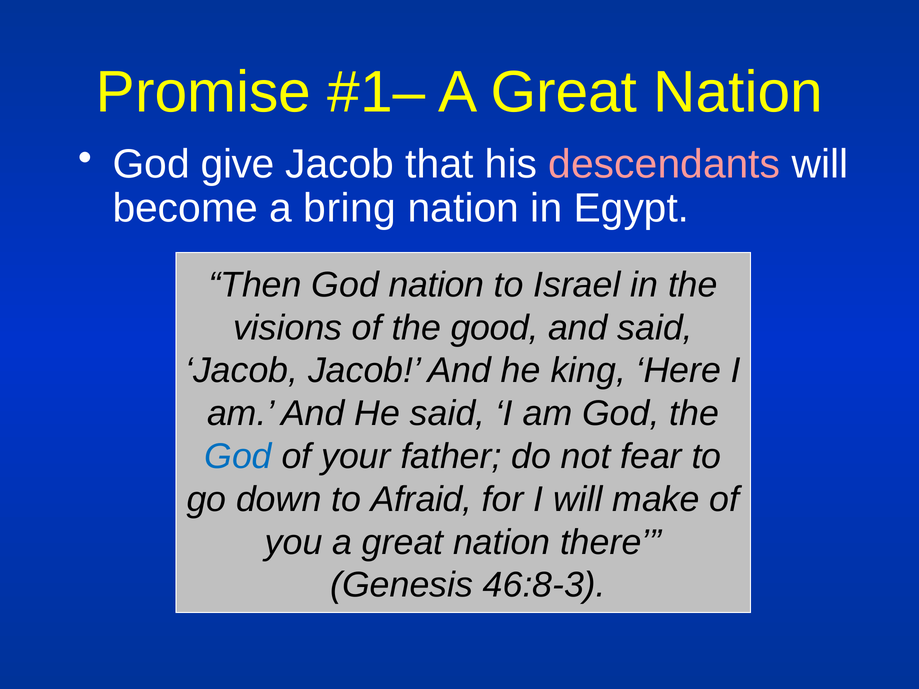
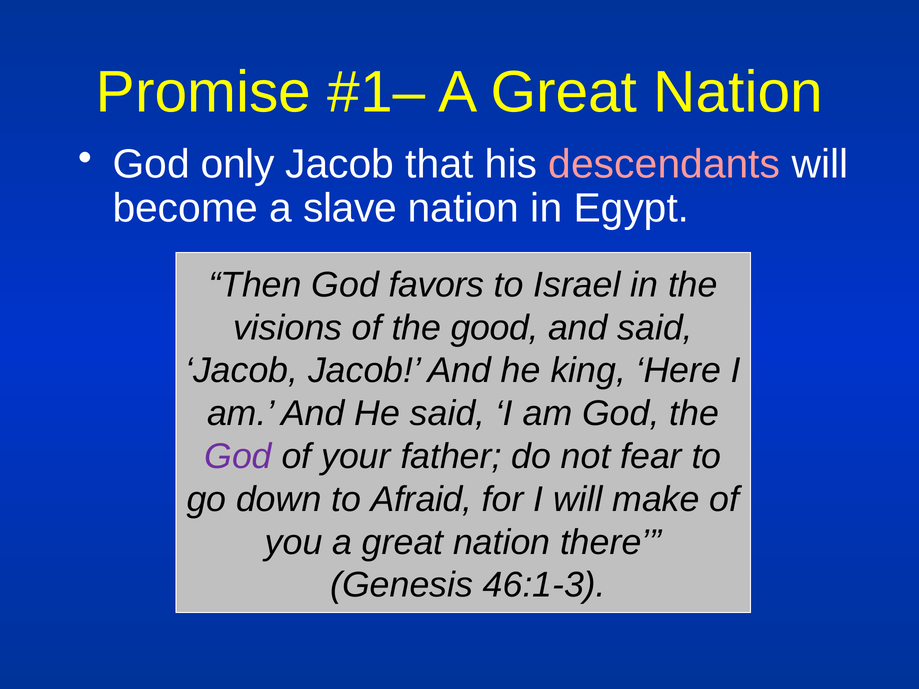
give: give -> only
bring: bring -> slave
God nation: nation -> favors
God at (238, 457) colour: blue -> purple
46:8-3: 46:8-3 -> 46:1-3
